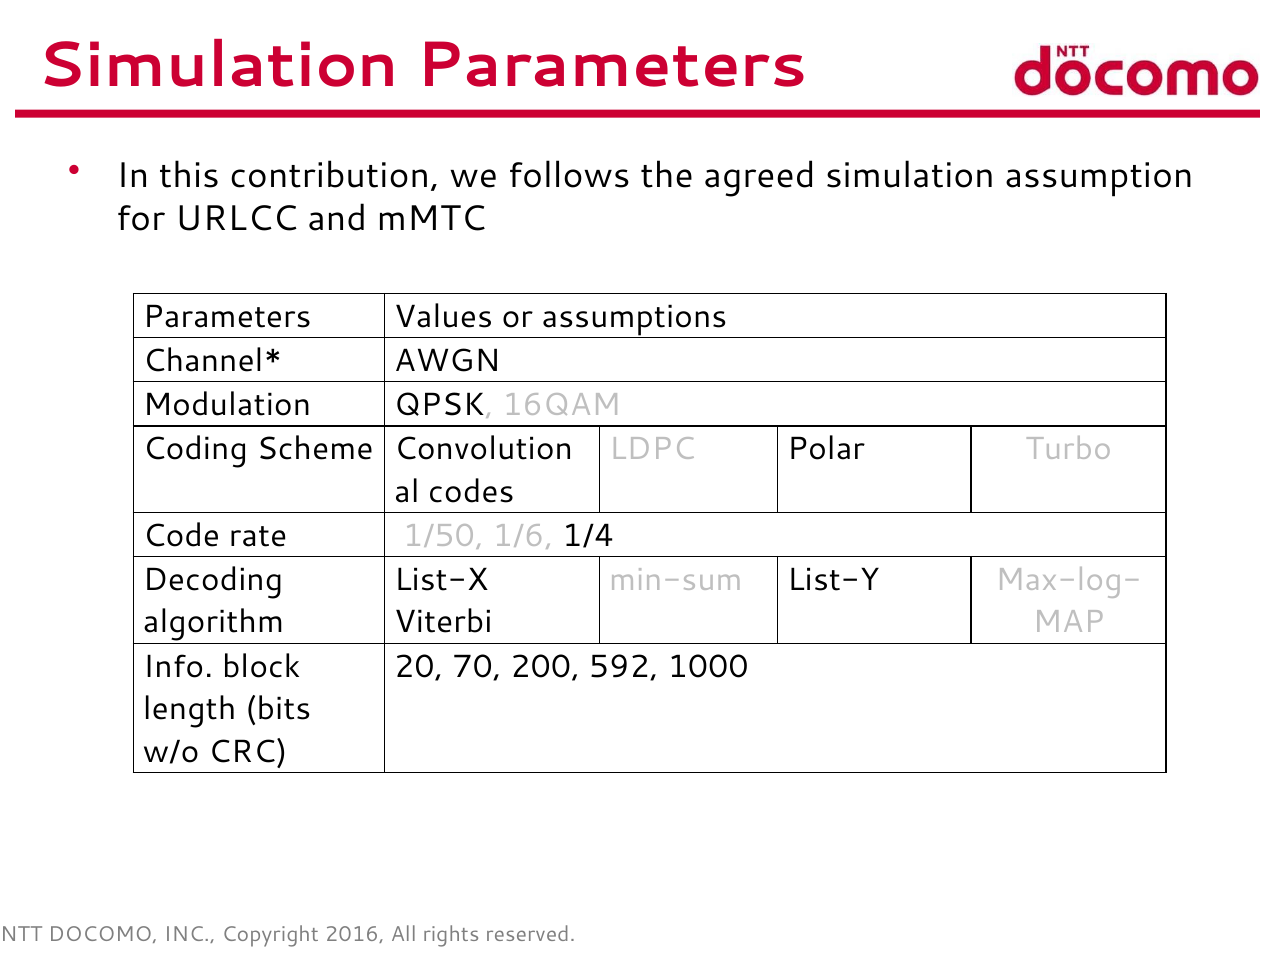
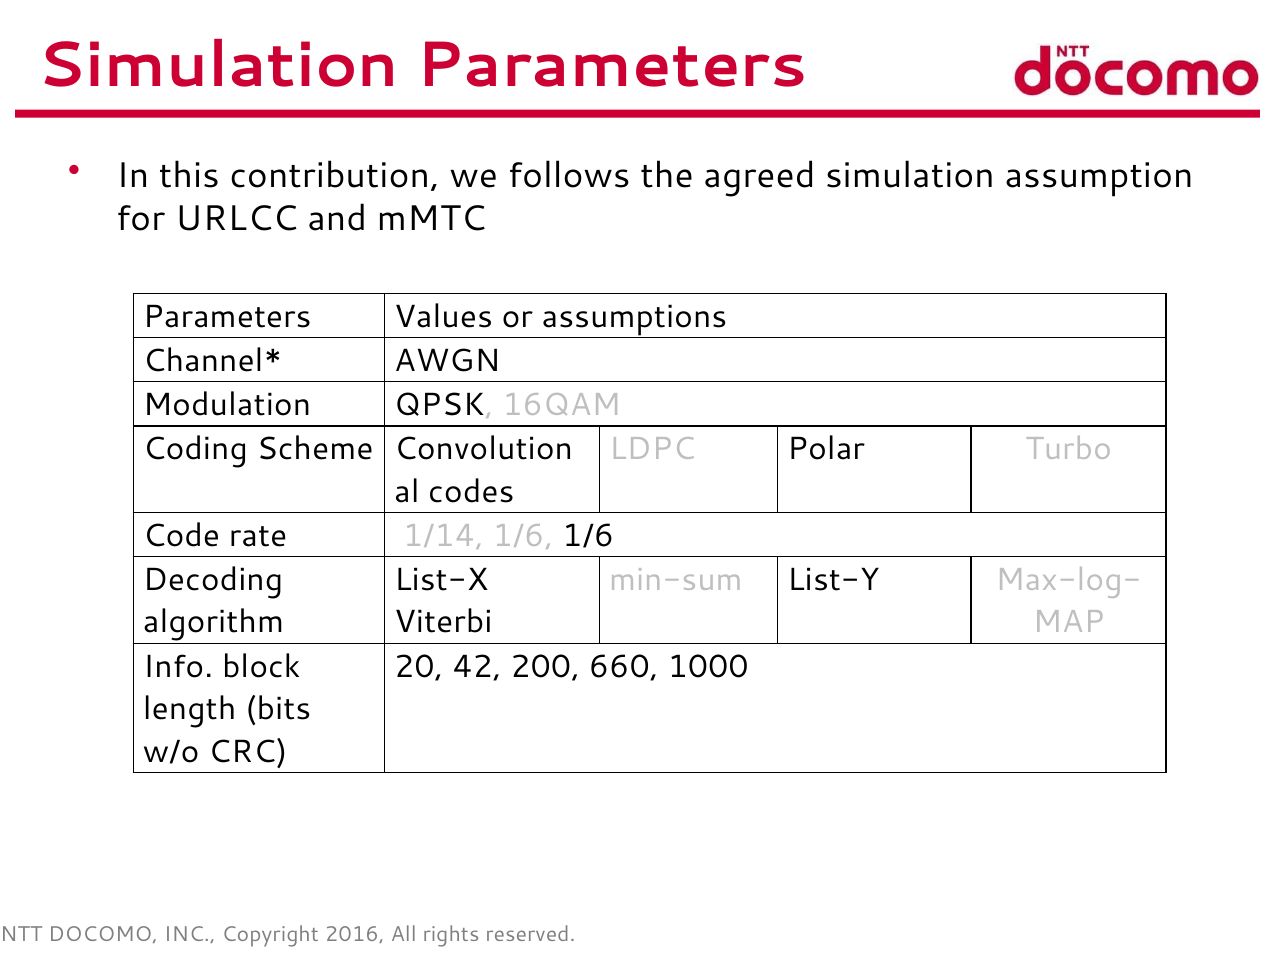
1/50: 1/50 -> 1/14
1/6 1/4: 1/4 -> 1/6
70: 70 -> 42
592: 592 -> 660
